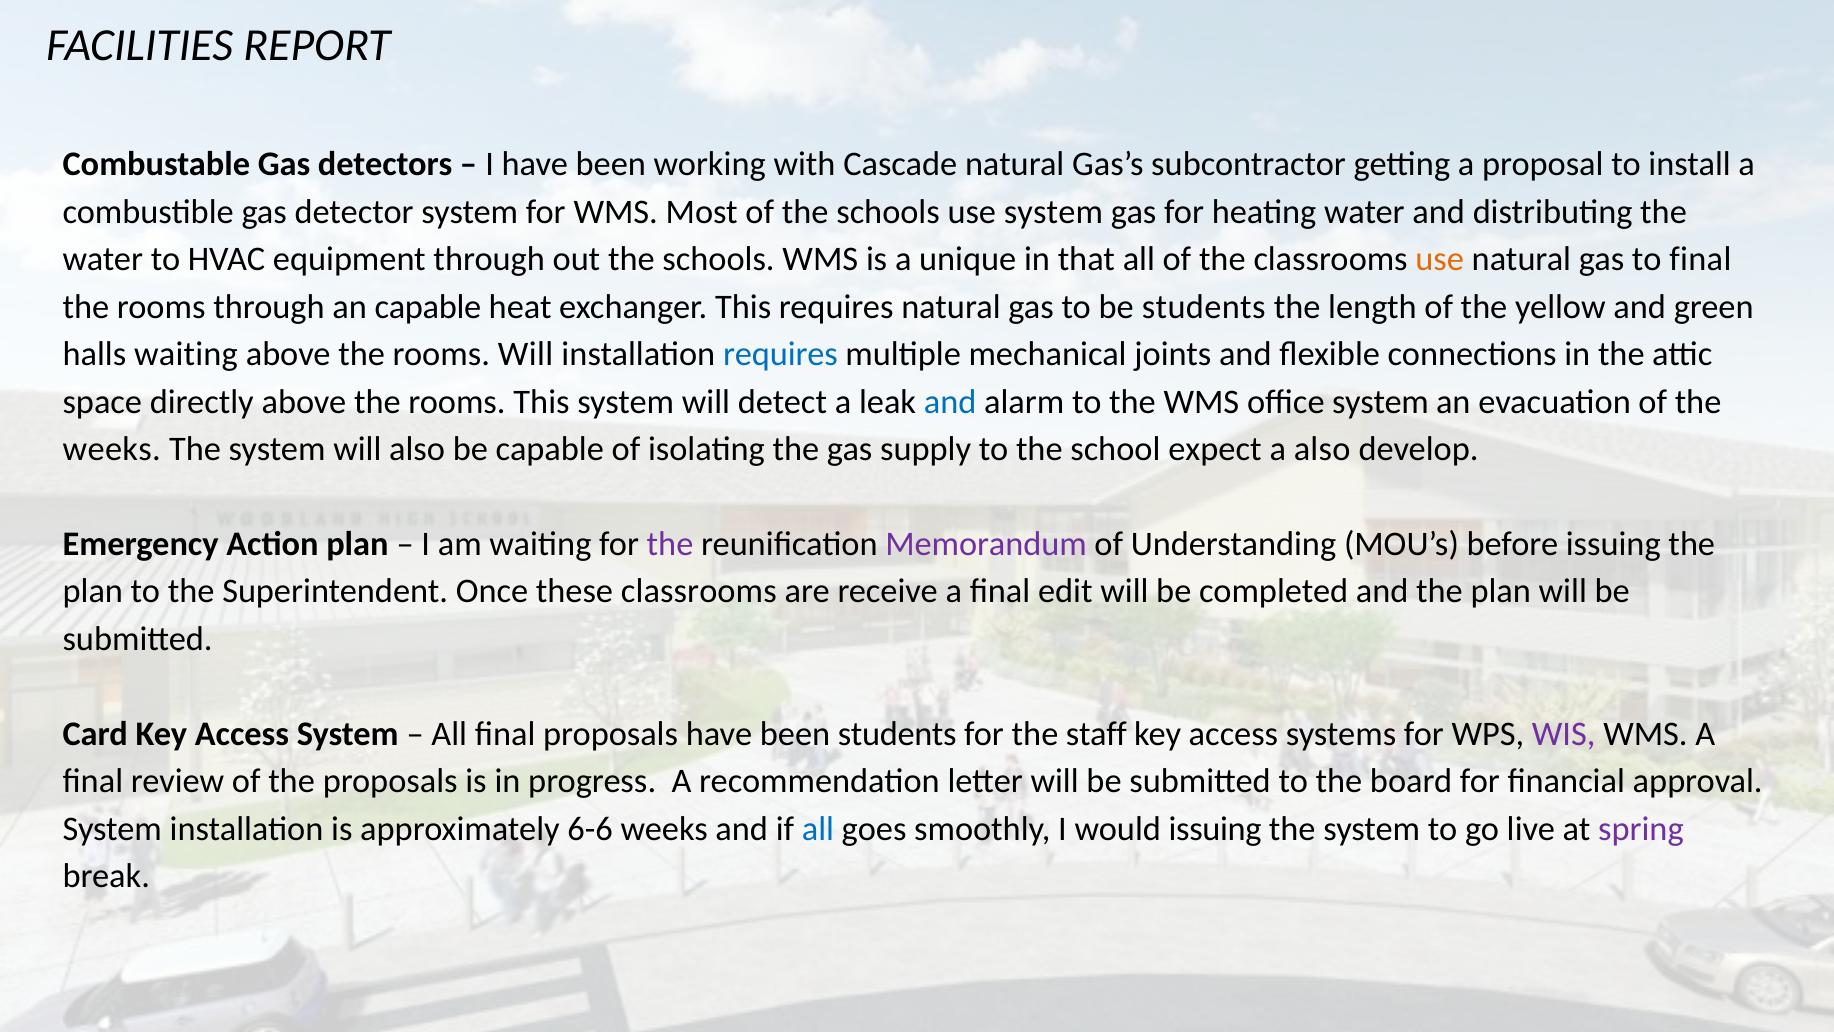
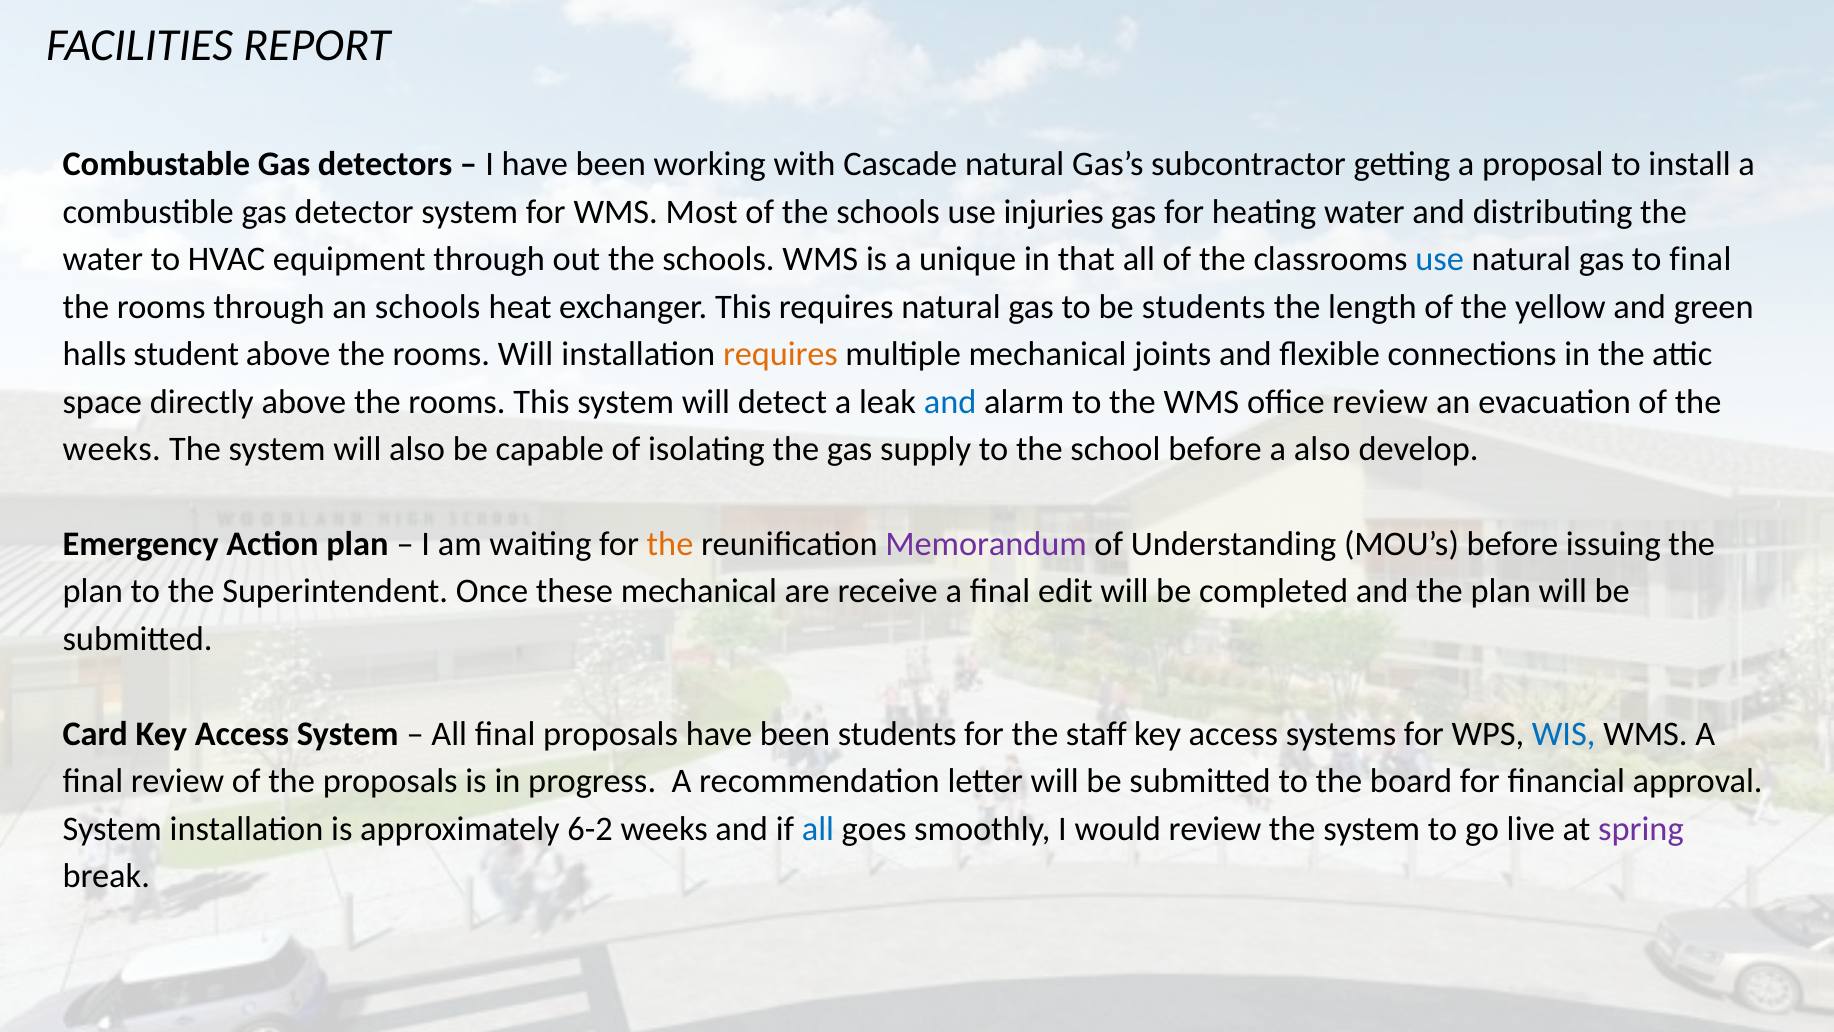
use system: system -> injuries
use at (1440, 259) colour: orange -> blue
an capable: capable -> schools
halls waiting: waiting -> student
requires at (780, 354) colour: blue -> orange
office system: system -> review
school expect: expect -> before
the at (670, 544) colour: purple -> orange
these classrooms: classrooms -> mechanical
WIS colour: purple -> blue
6-6: 6-6 -> 6-2
would issuing: issuing -> review
